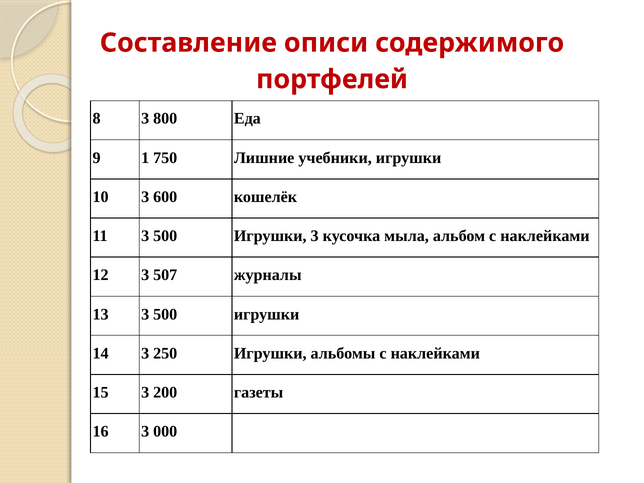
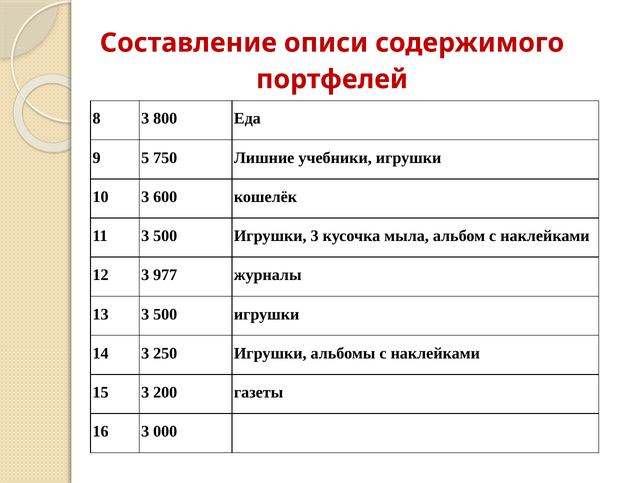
1: 1 -> 5
507: 507 -> 977
